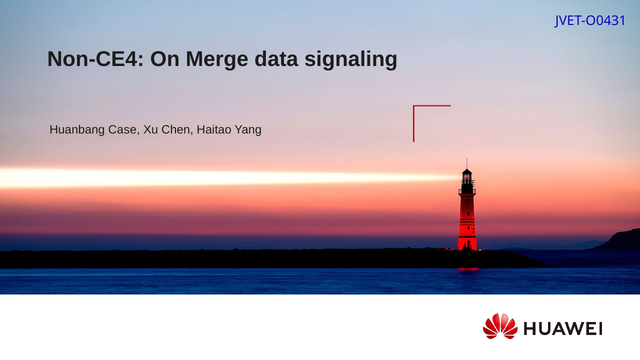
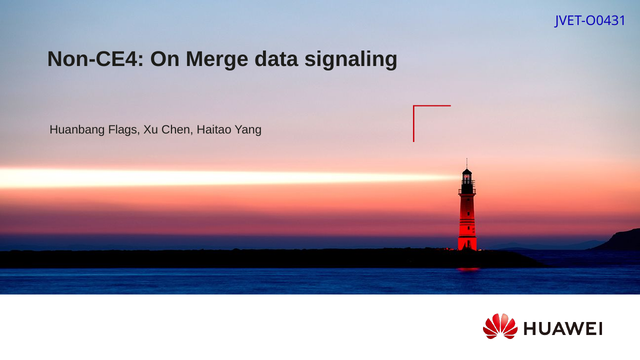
Case: Case -> Flags
